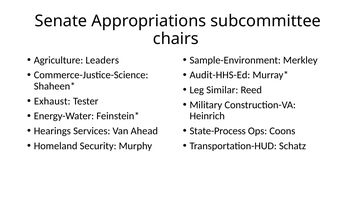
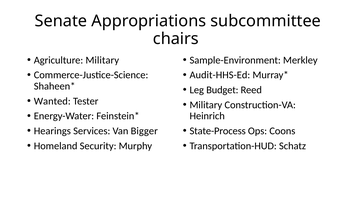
Agriculture Leaders: Leaders -> Military
Similar: Similar -> Budget
Exhaust: Exhaust -> Wanted
Ahead: Ahead -> Bigger
